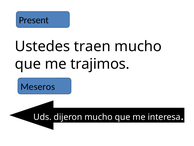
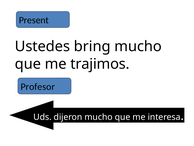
traen: traen -> bring
Meseros: Meseros -> Profesor
